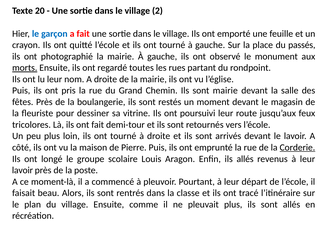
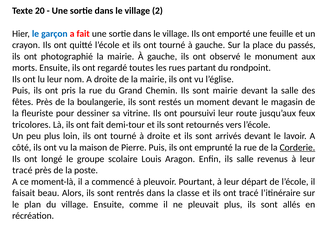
morts underline: present -> none
ils allés: allés -> salle
lavoir at (22, 170): lavoir -> tracé
